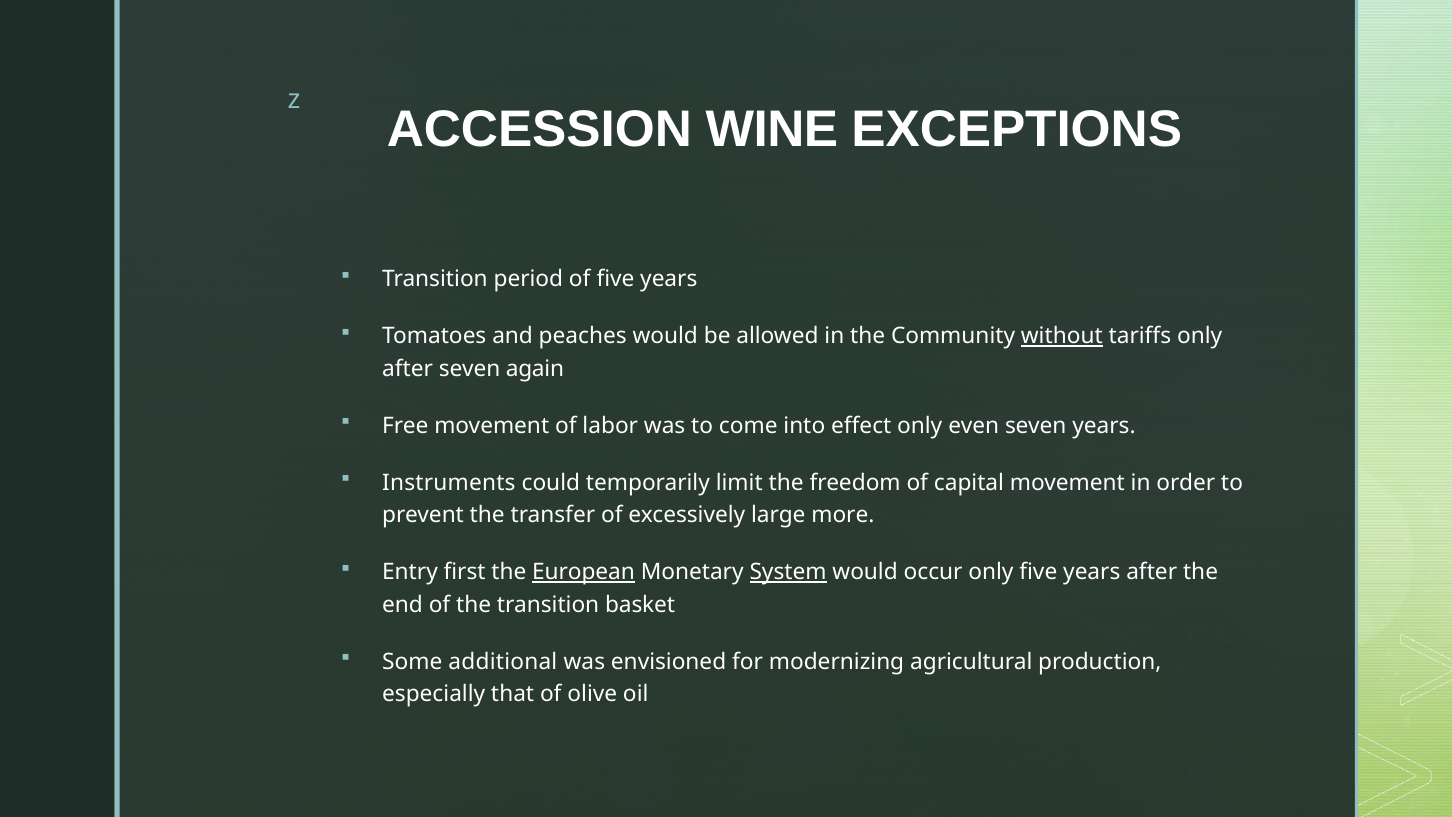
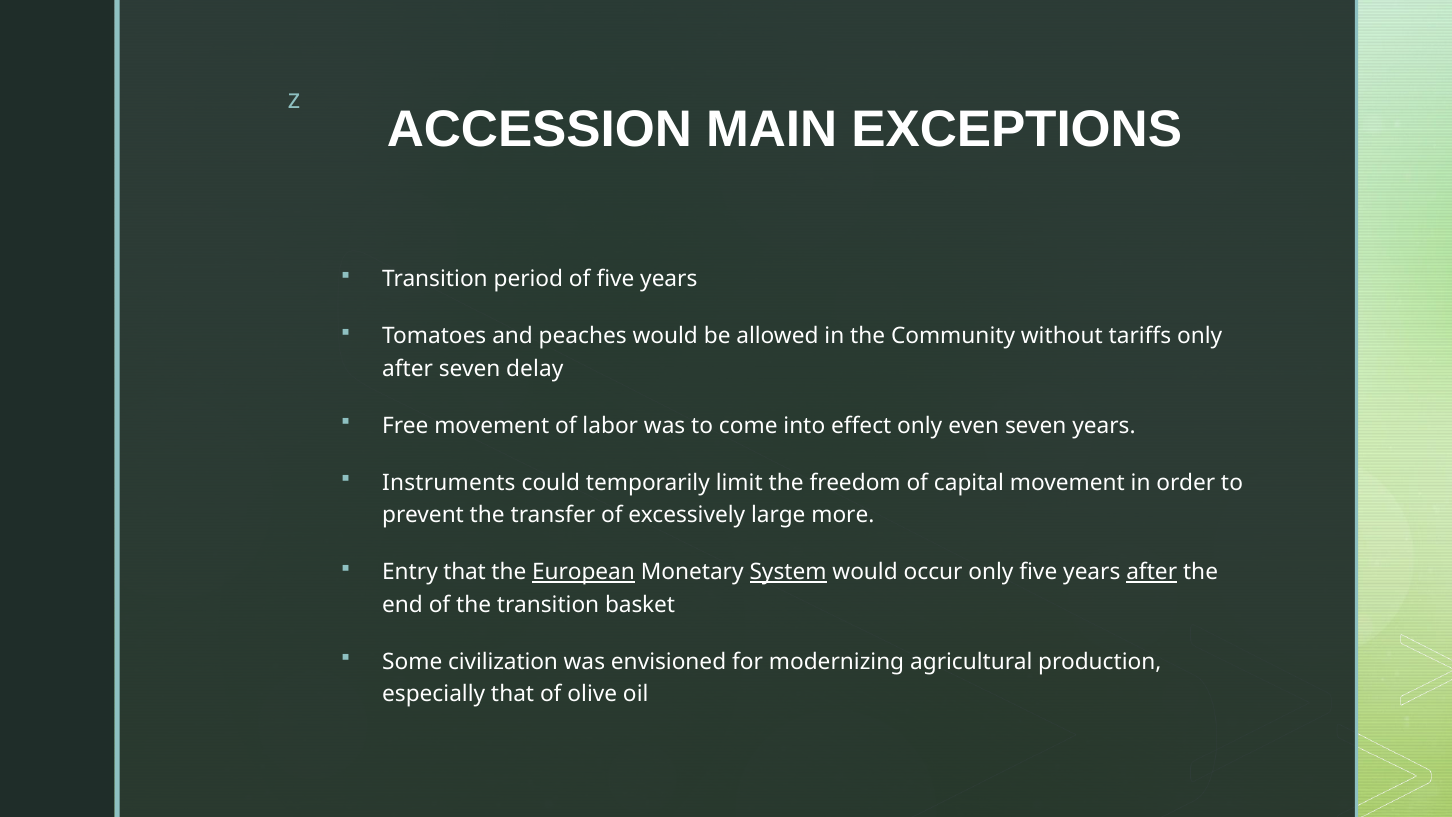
WINE: WINE -> MAIN
without underline: present -> none
again: again -> delay
Entry first: first -> that
after at (1152, 572) underline: none -> present
additional: additional -> civilization
